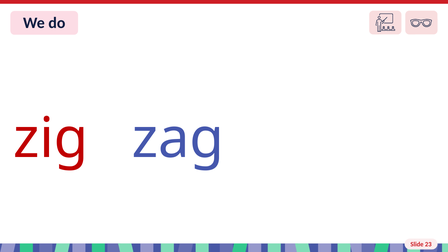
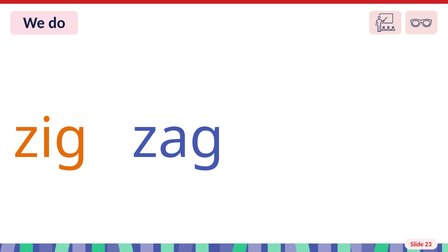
zig colour: red -> orange
